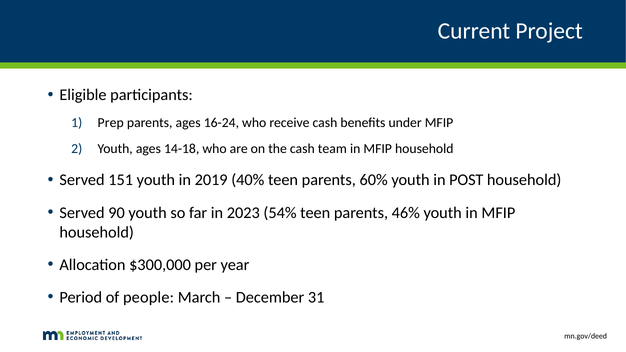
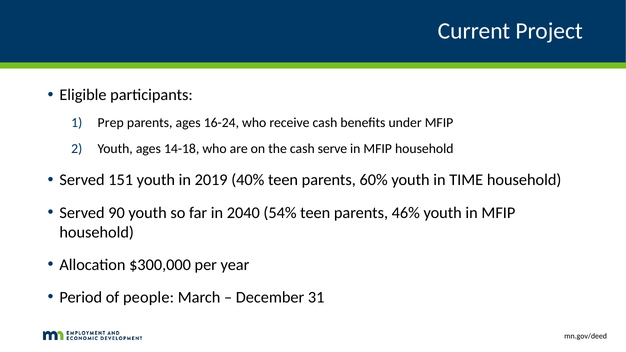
team: team -> serve
POST: POST -> TIME
2023: 2023 -> 2040
